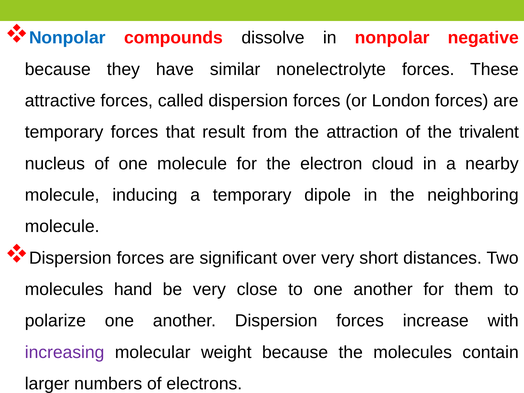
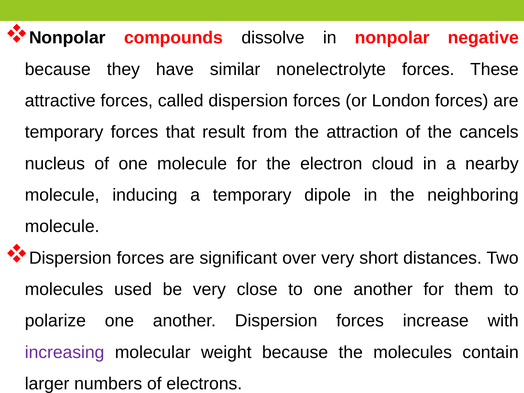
Nonpolar at (67, 38) colour: blue -> black
trivalent: trivalent -> cancels
hand: hand -> used
